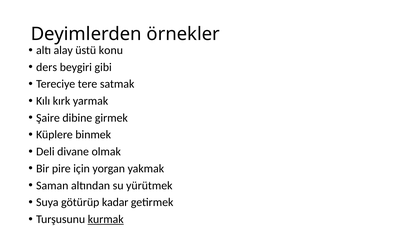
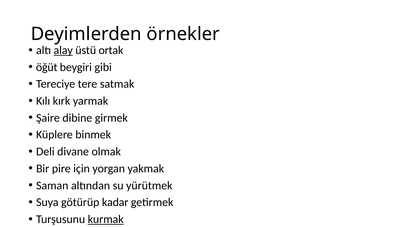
alay underline: none -> present
konu: konu -> ortak
ders: ders -> öğüt
